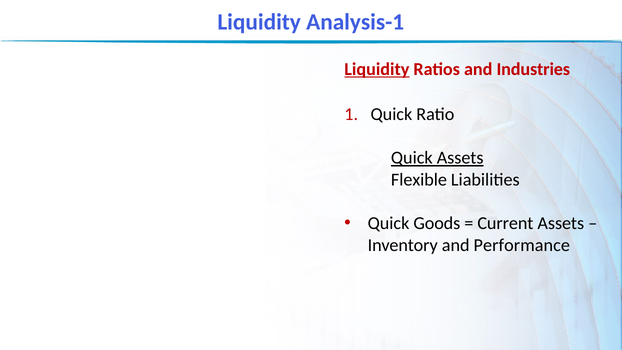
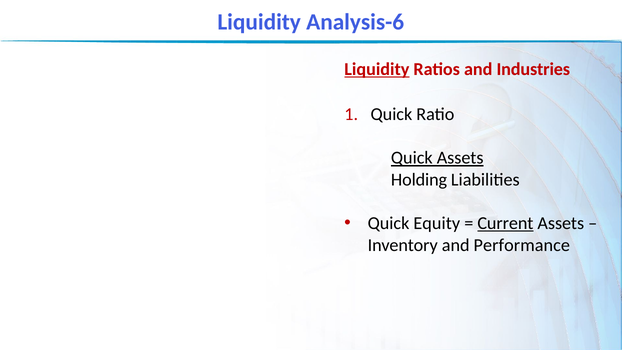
Analysis-1: Analysis-1 -> Analysis-6
Flexible: Flexible -> Holding
Goods: Goods -> Equity
Current underline: none -> present
